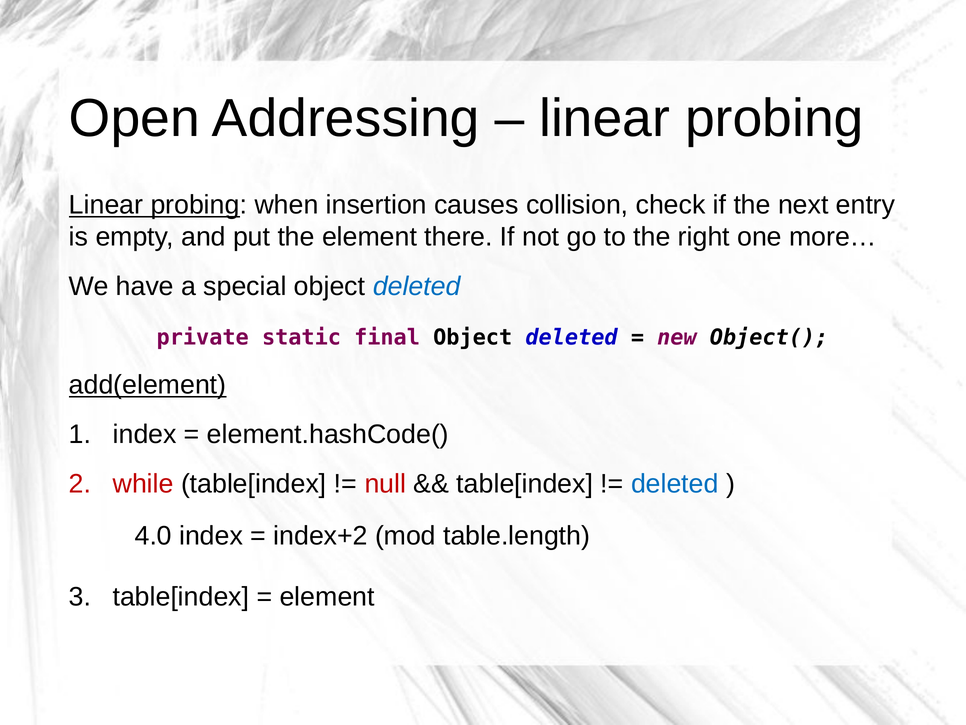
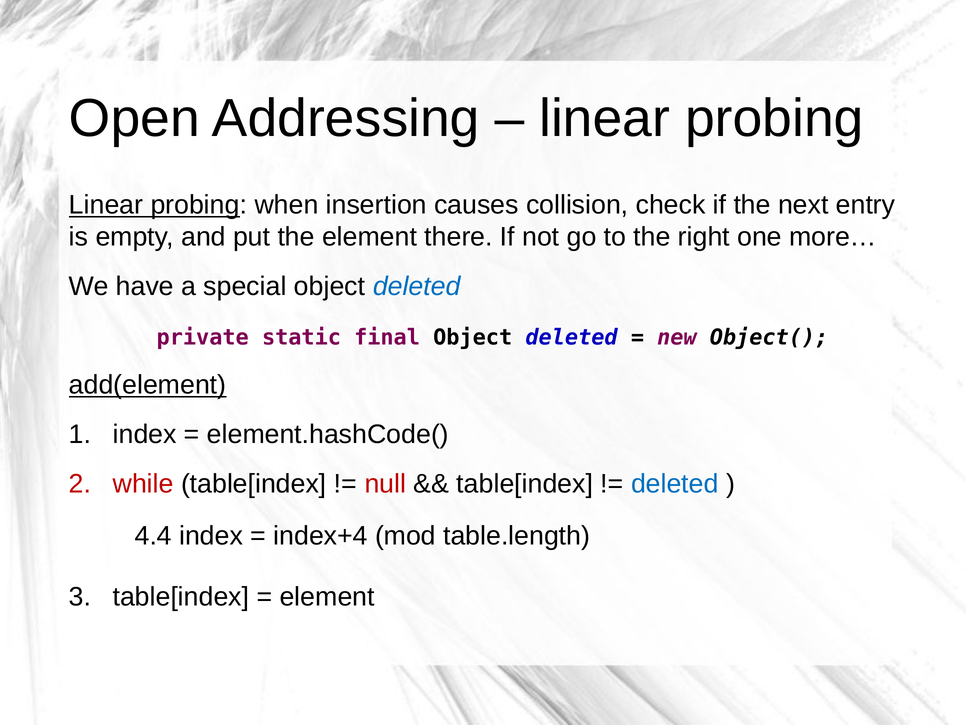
4.0: 4.0 -> 4.4
index+2: index+2 -> index+4
